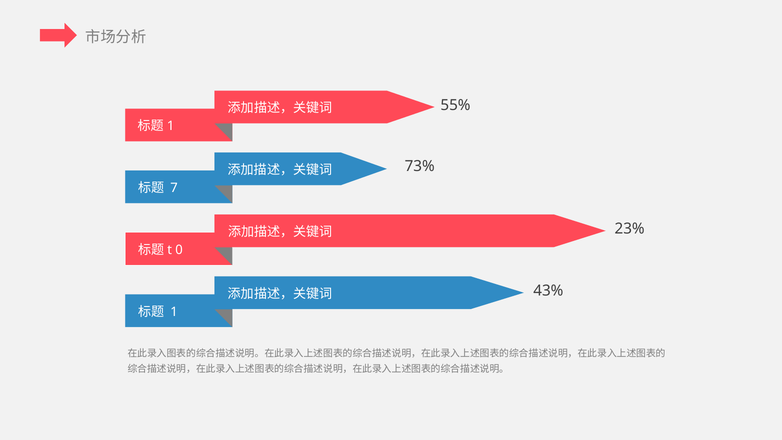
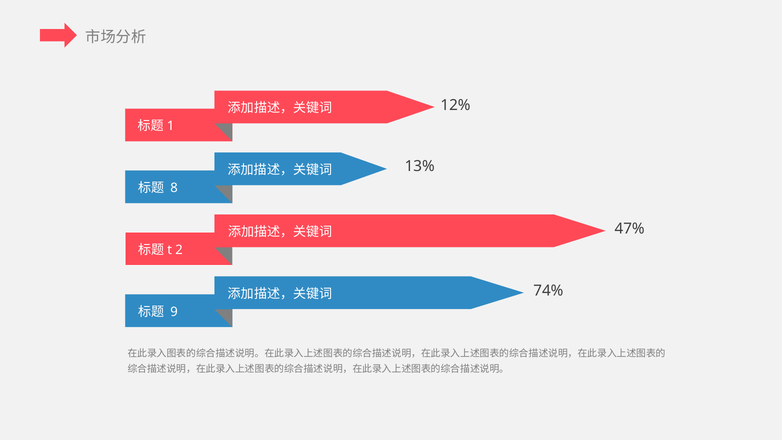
55%: 55% -> 12%
73%: 73% -> 13%
7: 7 -> 8
23%: 23% -> 47%
0: 0 -> 2
43%: 43% -> 74%
1: 1 -> 9
